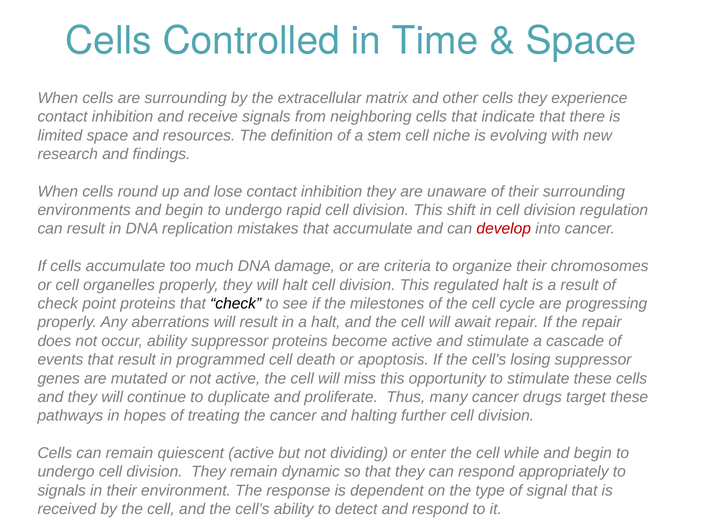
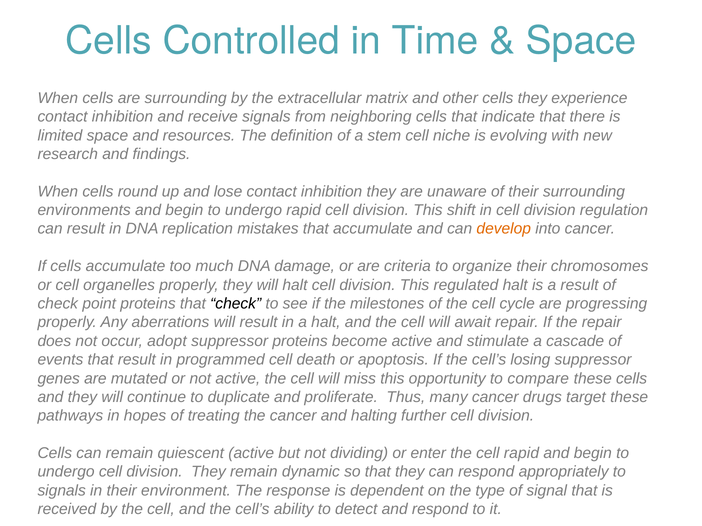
develop colour: red -> orange
occur ability: ability -> adopt
to stimulate: stimulate -> compare
cell while: while -> rapid
